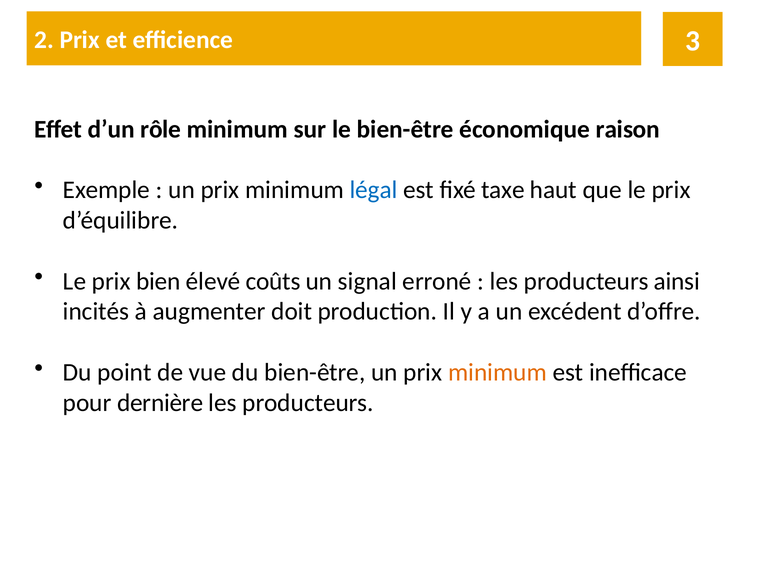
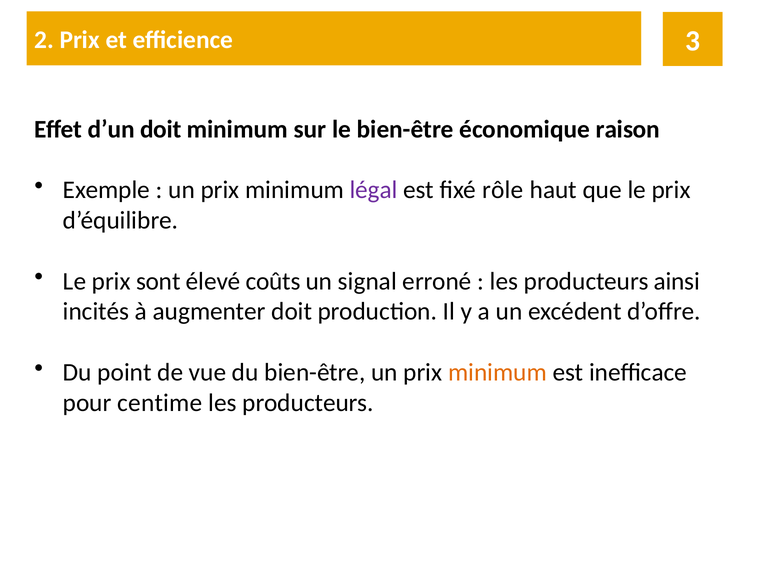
d’un rôle: rôle -> doit
légal colour: blue -> purple
taxe: taxe -> rôle
bien: bien -> sont
dernière: dernière -> centime
